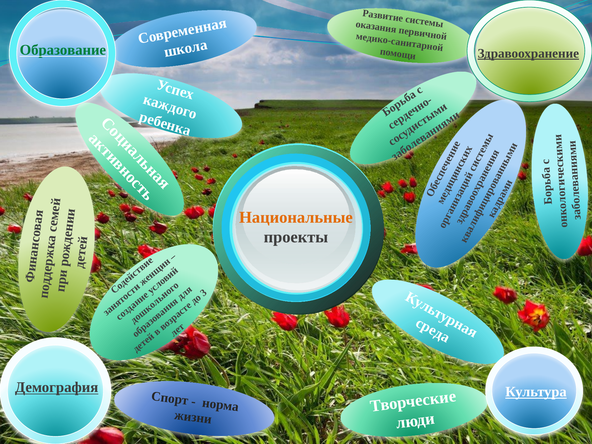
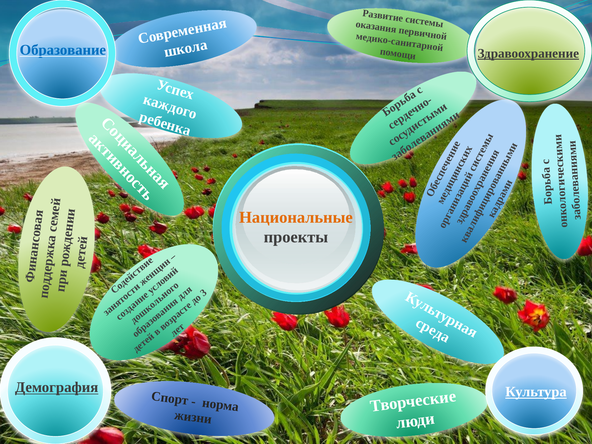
Образование colour: green -> blue
